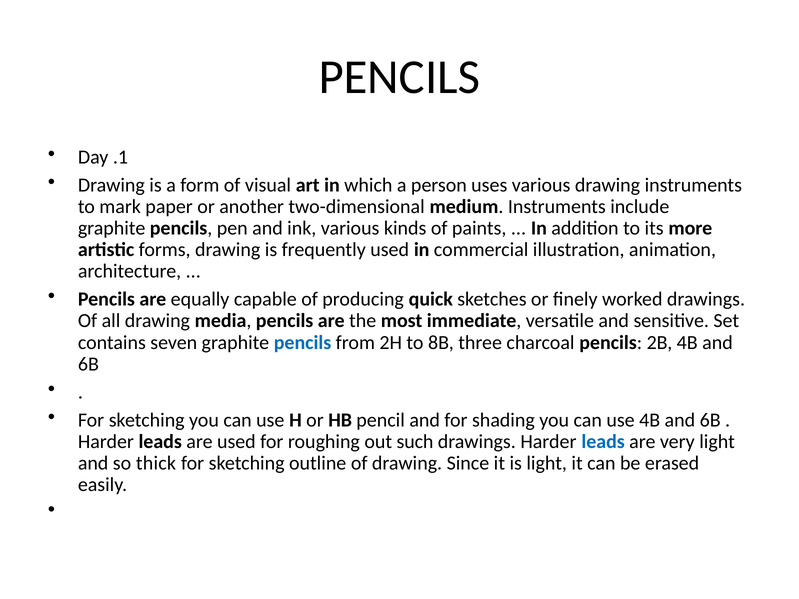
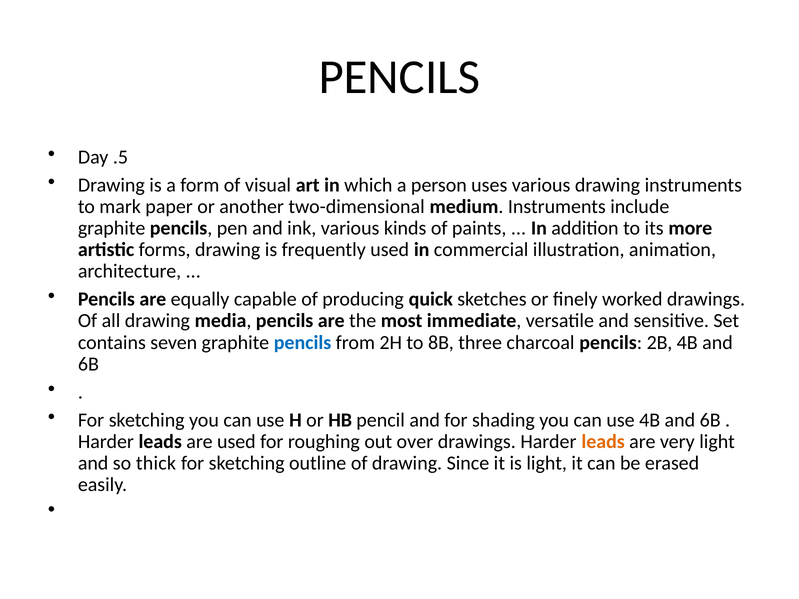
.1: .1 -> .5
such: such -> over
leads at (603, 442) colour: blue -> orange
